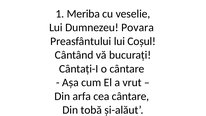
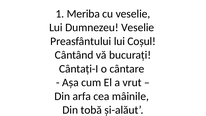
Dumnezeu Povara: Povara -> Veselie
cea cântare: cântare -> mâinile
